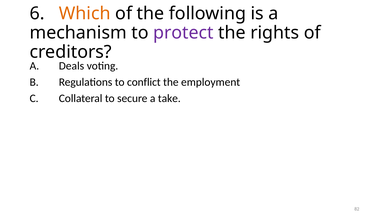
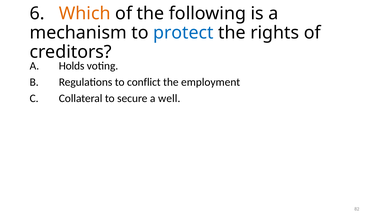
protect colour: purple -> blue
Deals: Deals -> Holds
take: take -> well
